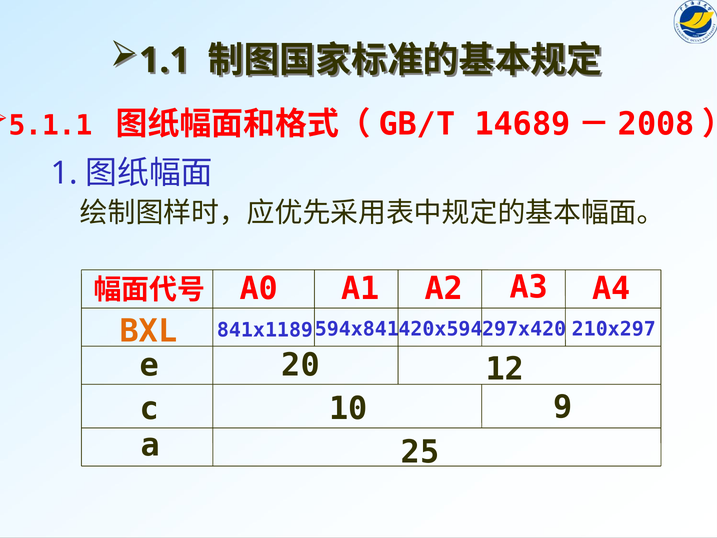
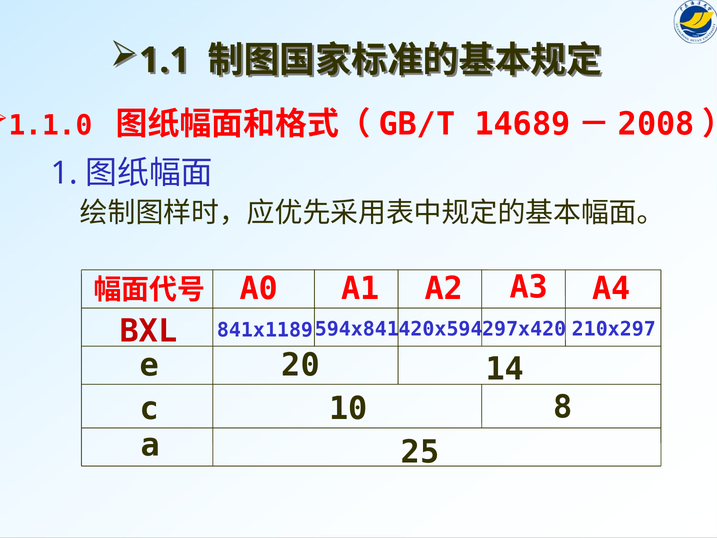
5.1.1: 5.1.1 -> 1.1.0
BXL colour: orange -> red
12: 12 -> 14
9: 9 -> 8
